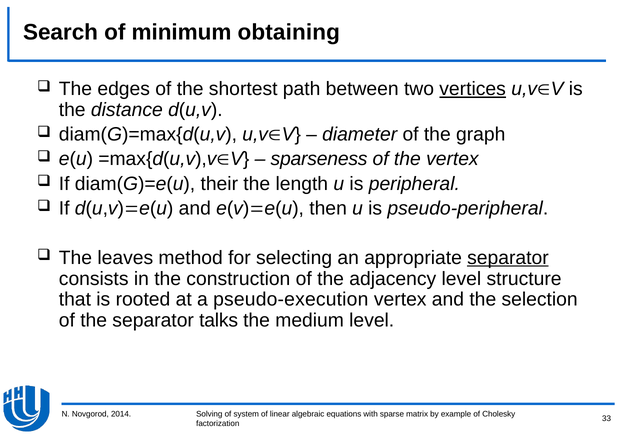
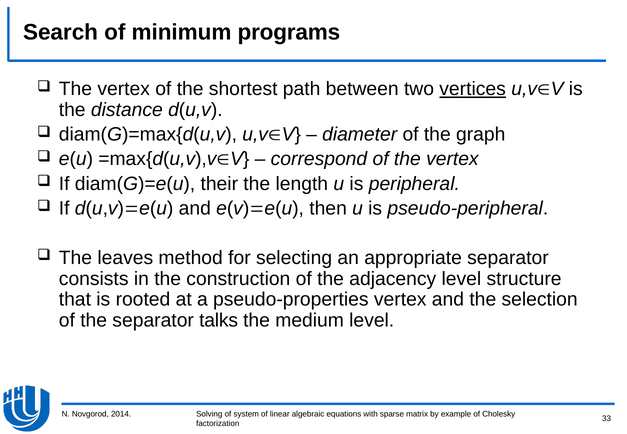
obtaining: obtaining -> programs
edges at (124, 89): edges -> vertex
sparseness: sparseness -> correspond
separator at (508, 258) underline: present -> none
pseudo-execution: pseudo-execution -> pseudo-properties
